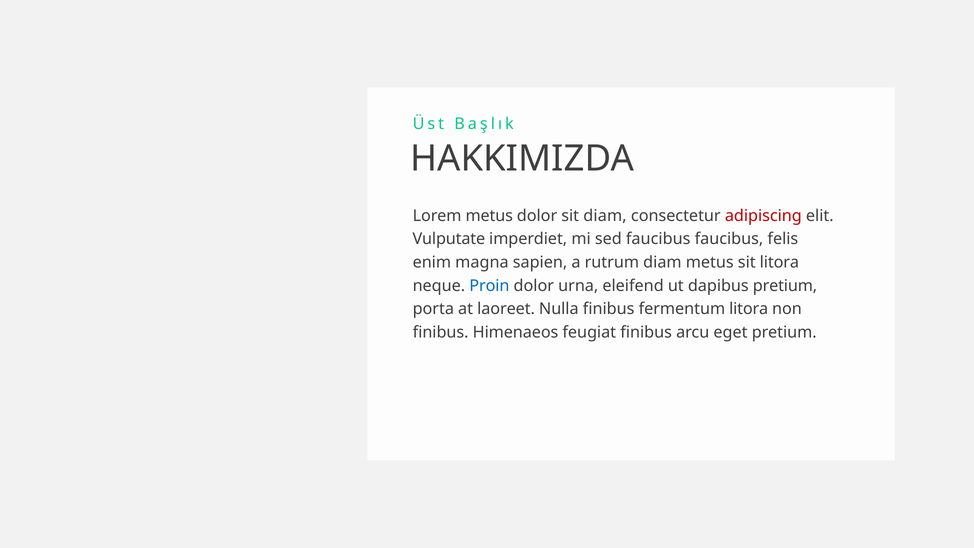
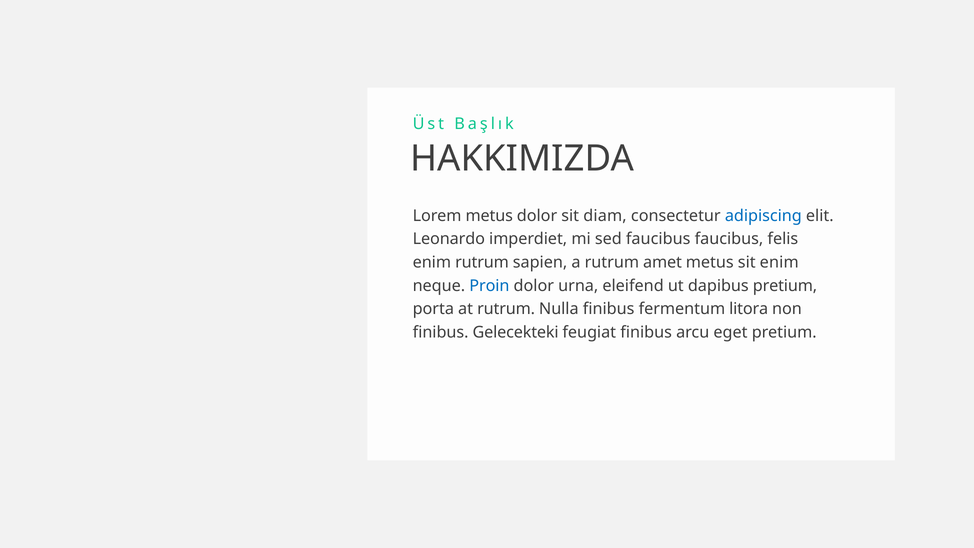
adipiscing colour: red -> blue
Vulputate: Vulputate -> Leonardo
enim magna: magna -> rutrum
rutrum diam: diam -> amet
sit litora: litora -> enim
at laoreet: laoreet -> rutrum
Himenaeos: Himenaeos -> Gelecekteki
